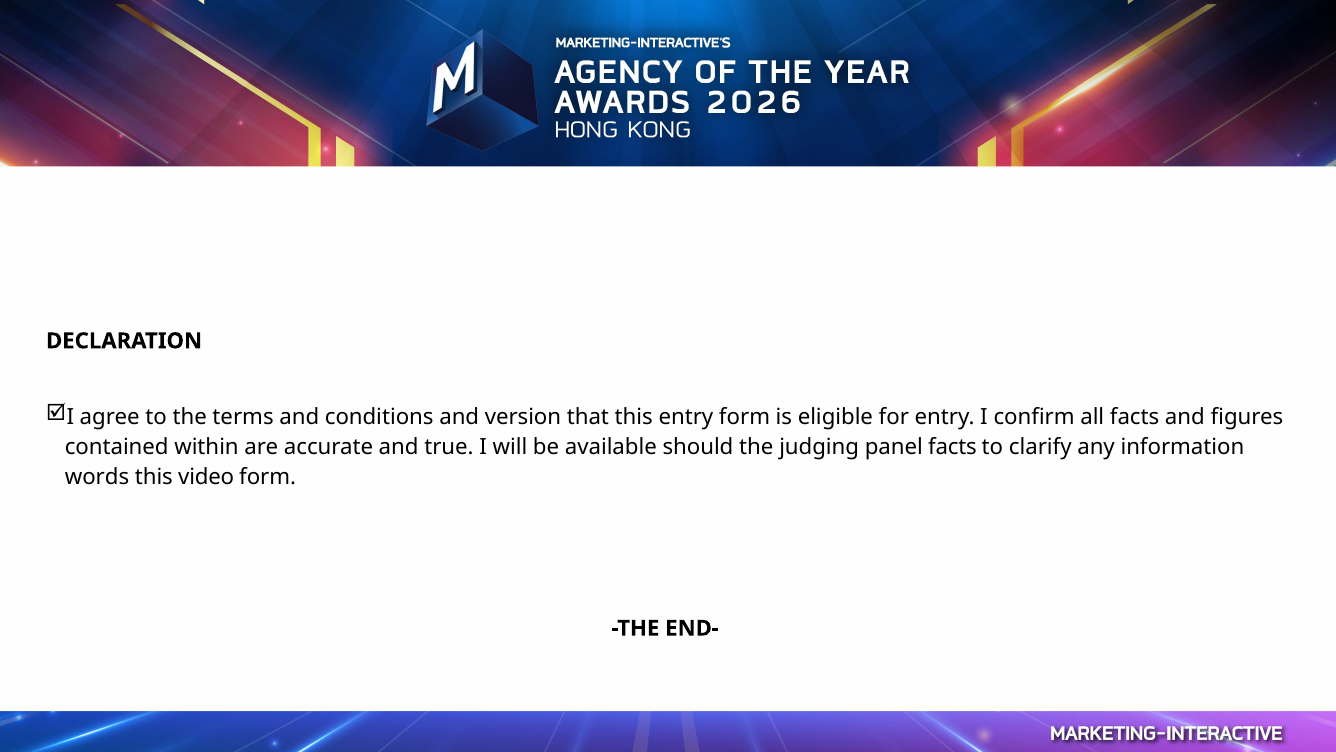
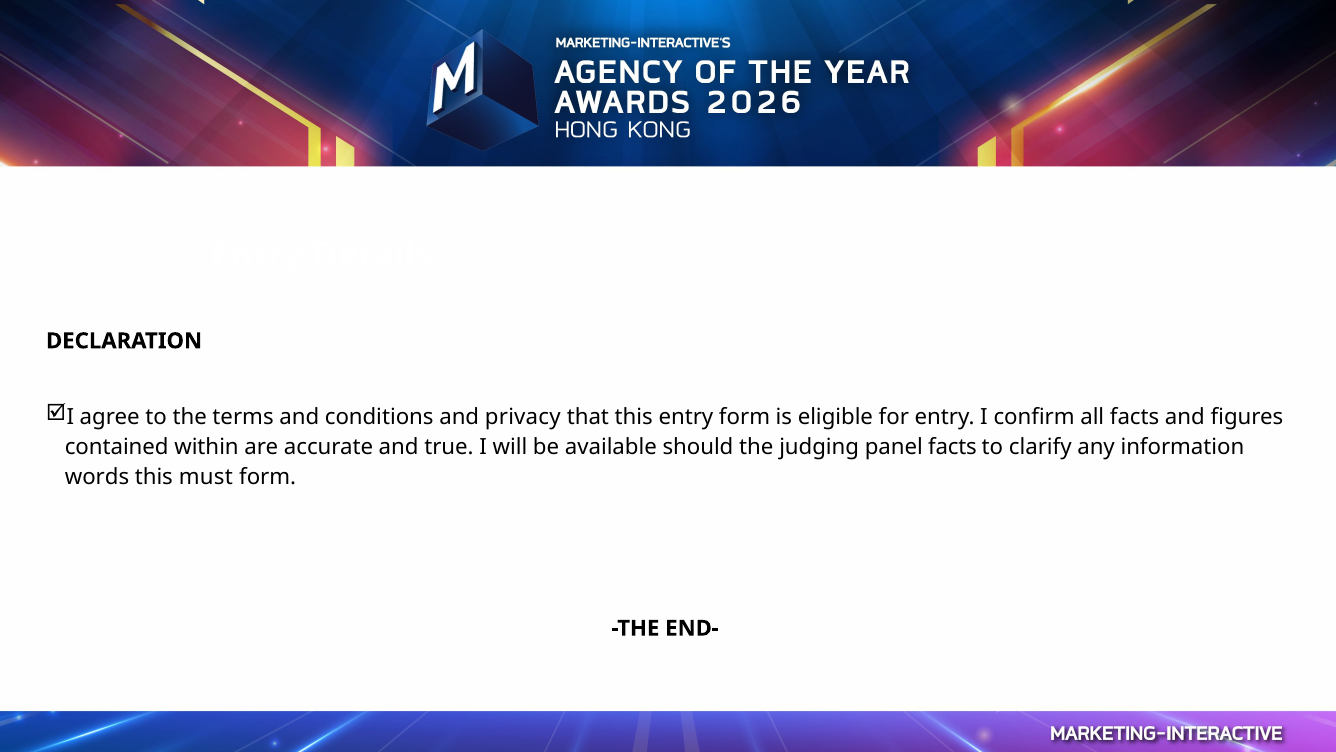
version: version -> privacy
video: video -> must
